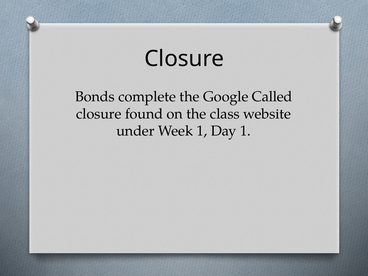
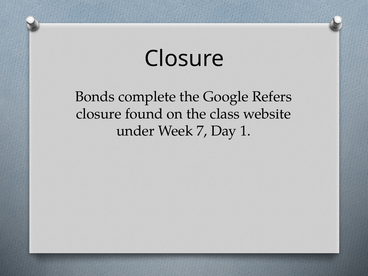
Called: Called -> Refers
Week 1: 1 -> 7
